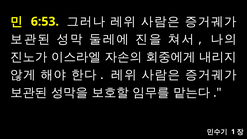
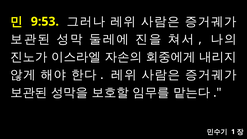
6:53: 6:53 -> 9:53
